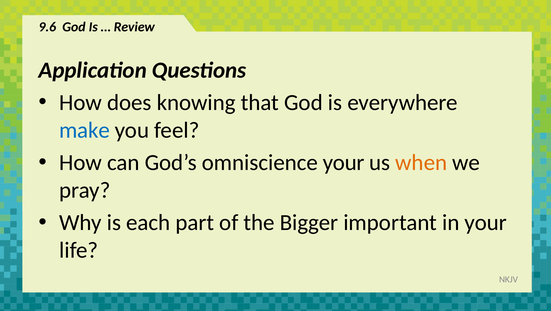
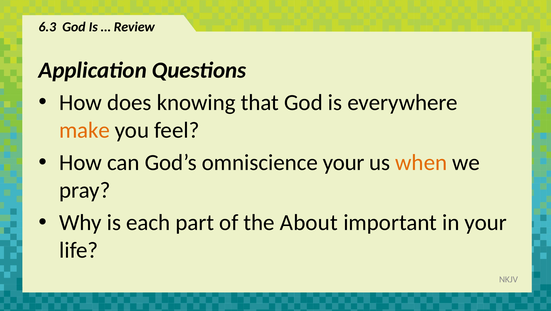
9.6: 9.6 -> 6.3
make colour: blue -> orange
Bigger: Bigger -> About
